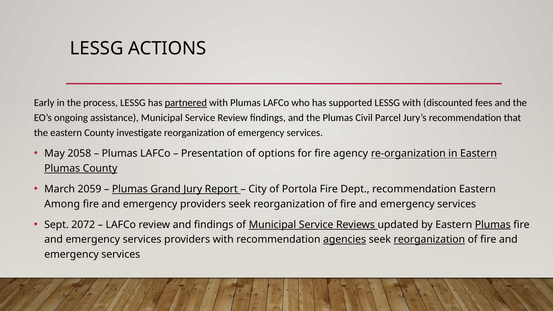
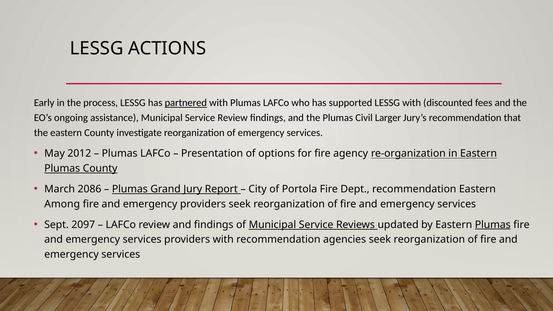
Parcel: Parcel -> Larger
2058: 2058 -> 2012
2059: 2059 -> 2086
2072: 2072 -> 2097
agencies underline: present -> none
reorganization at (429, 240) underline: present -> none
